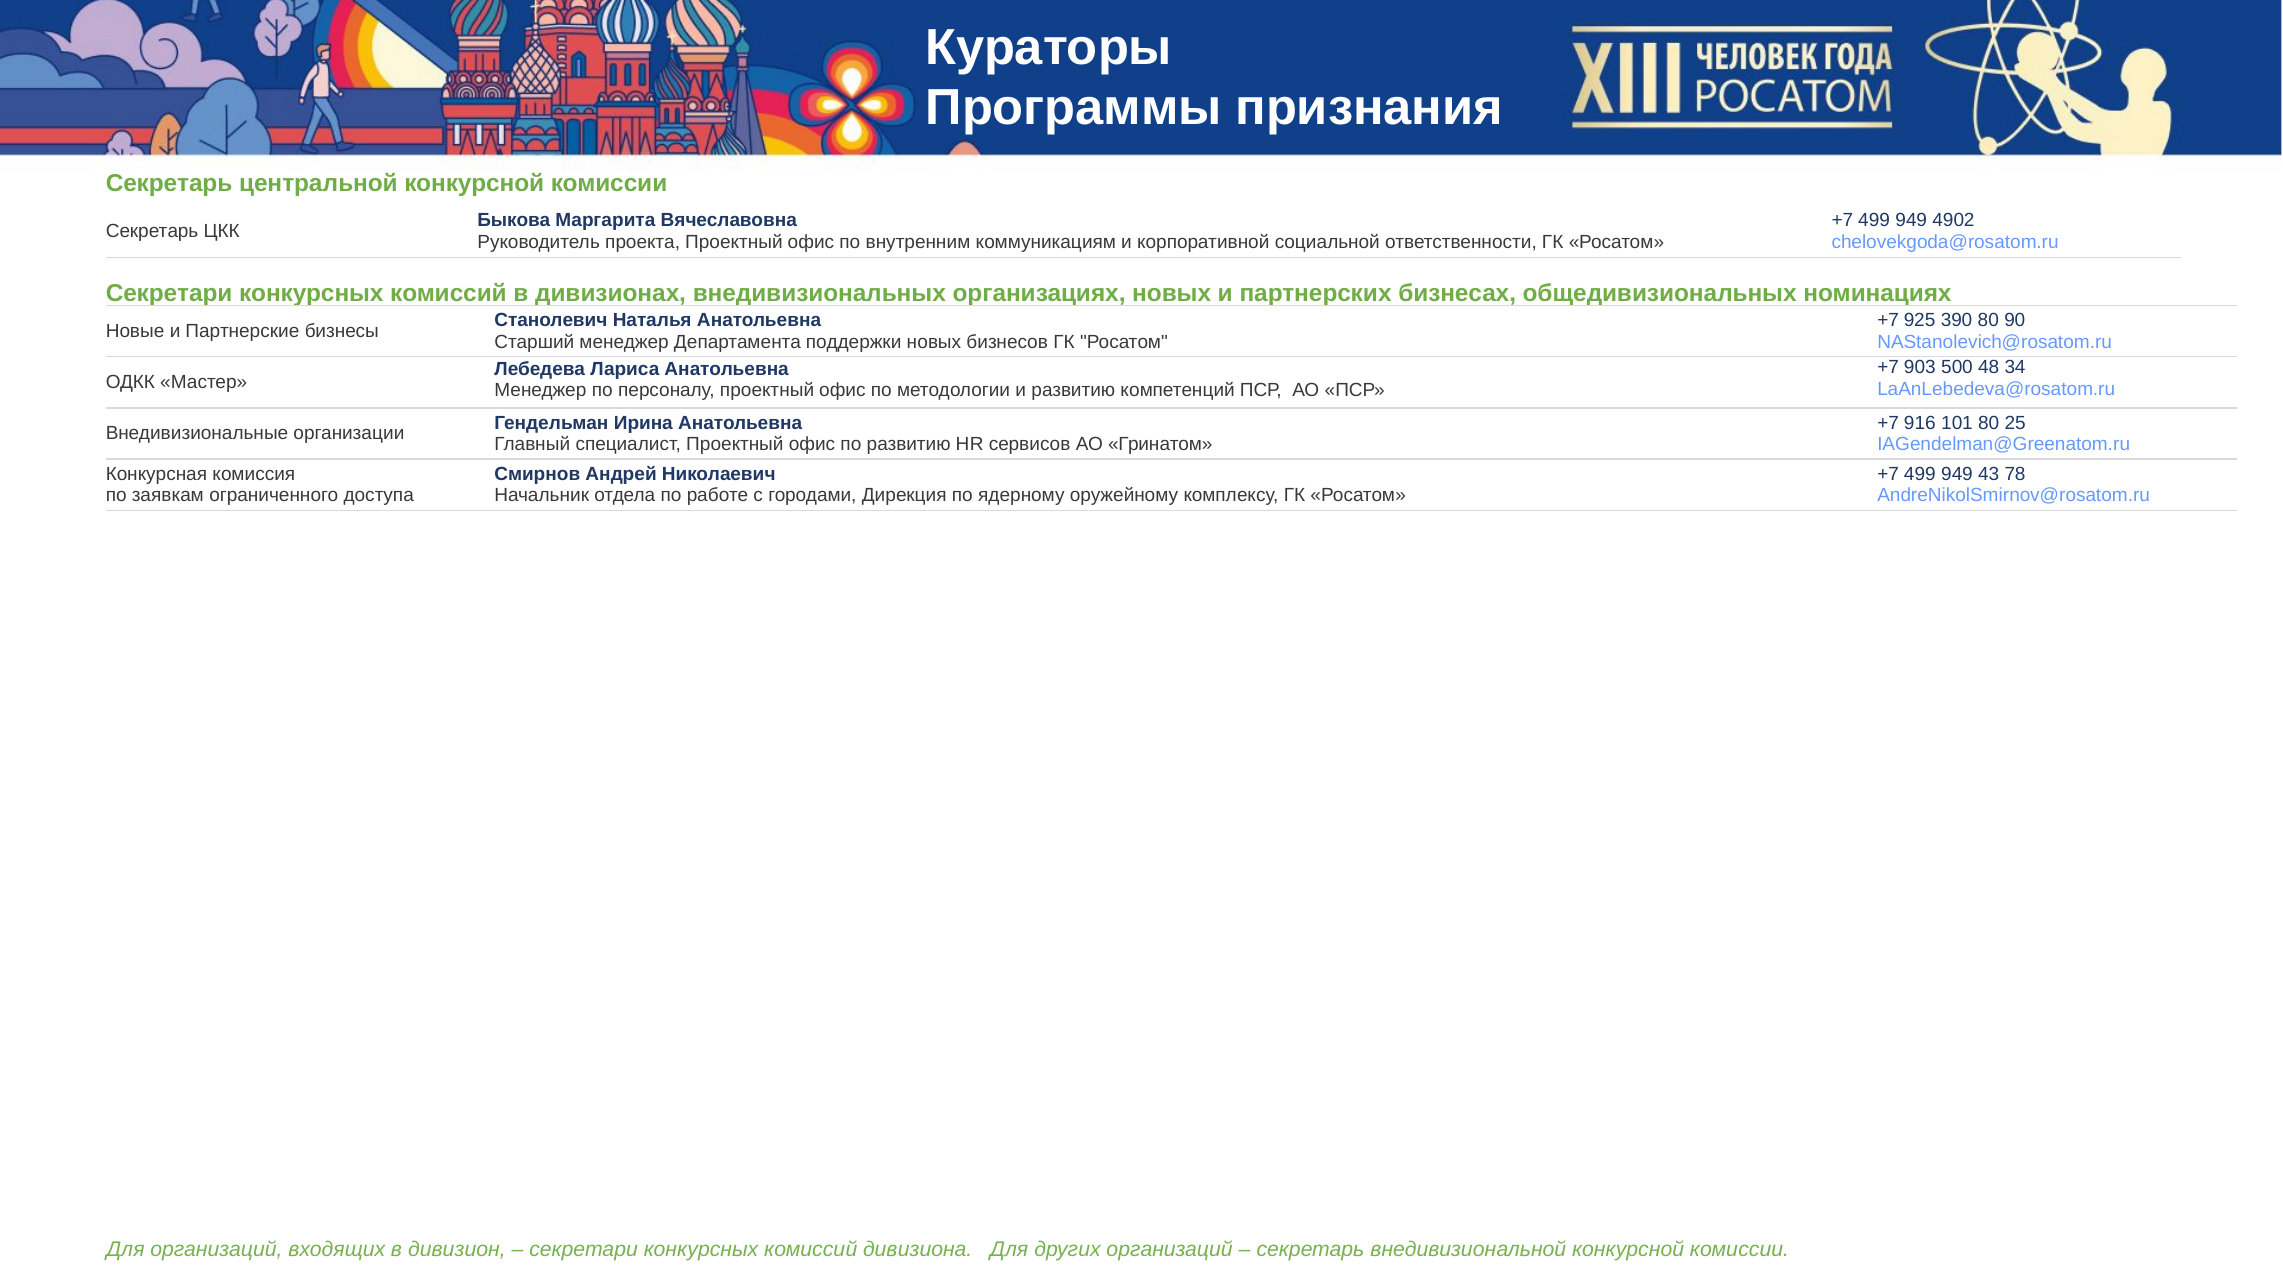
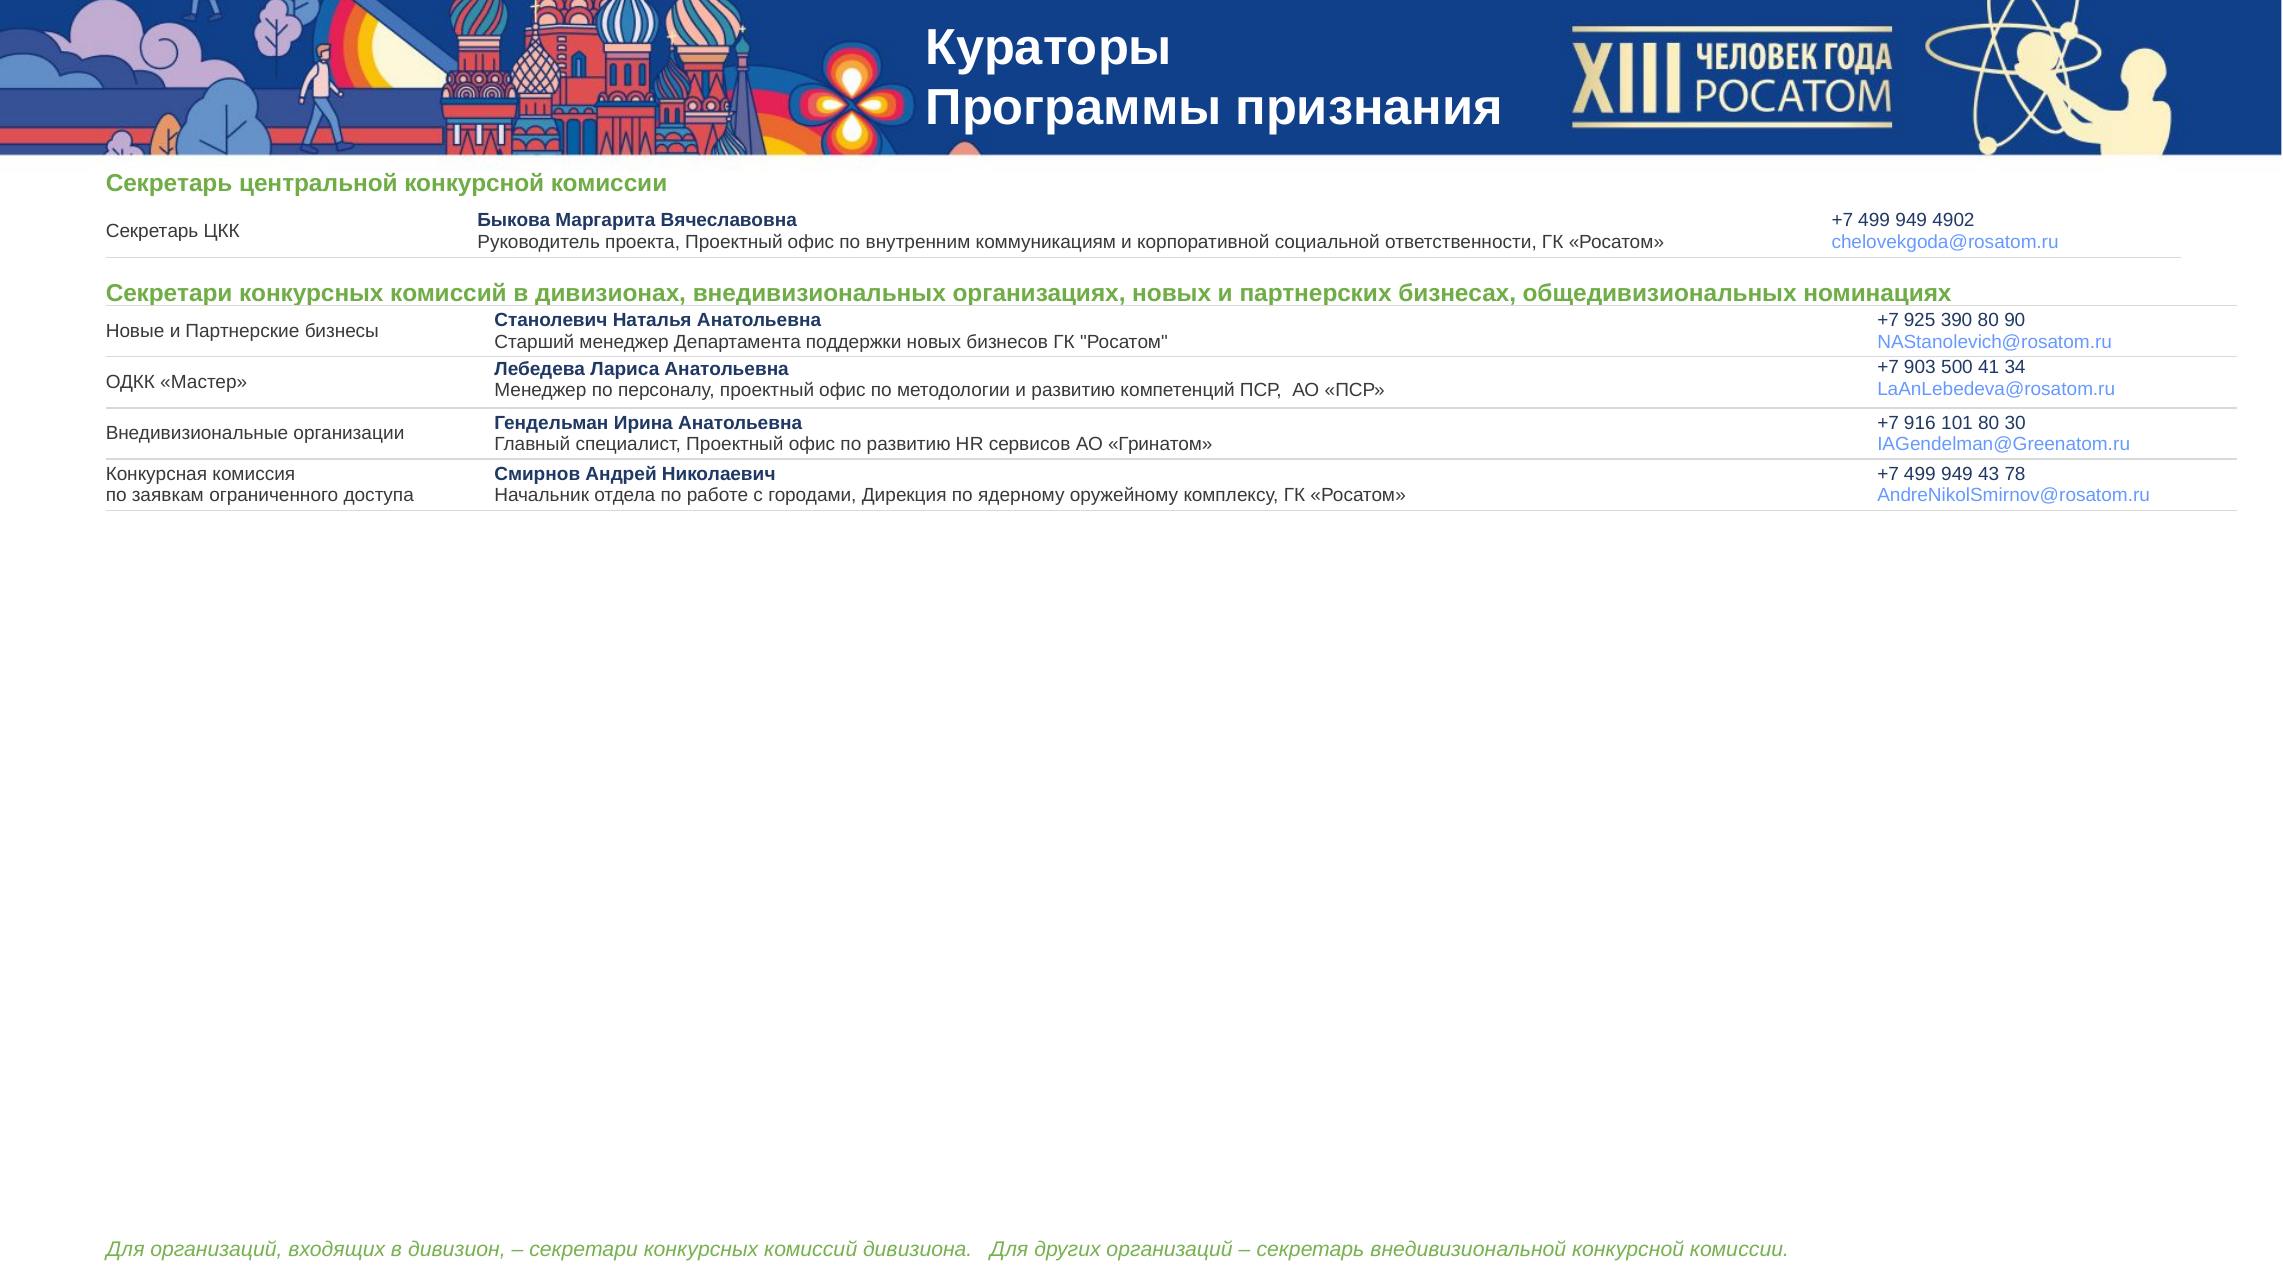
48: 48 -> 41
25: 25 -> 30
